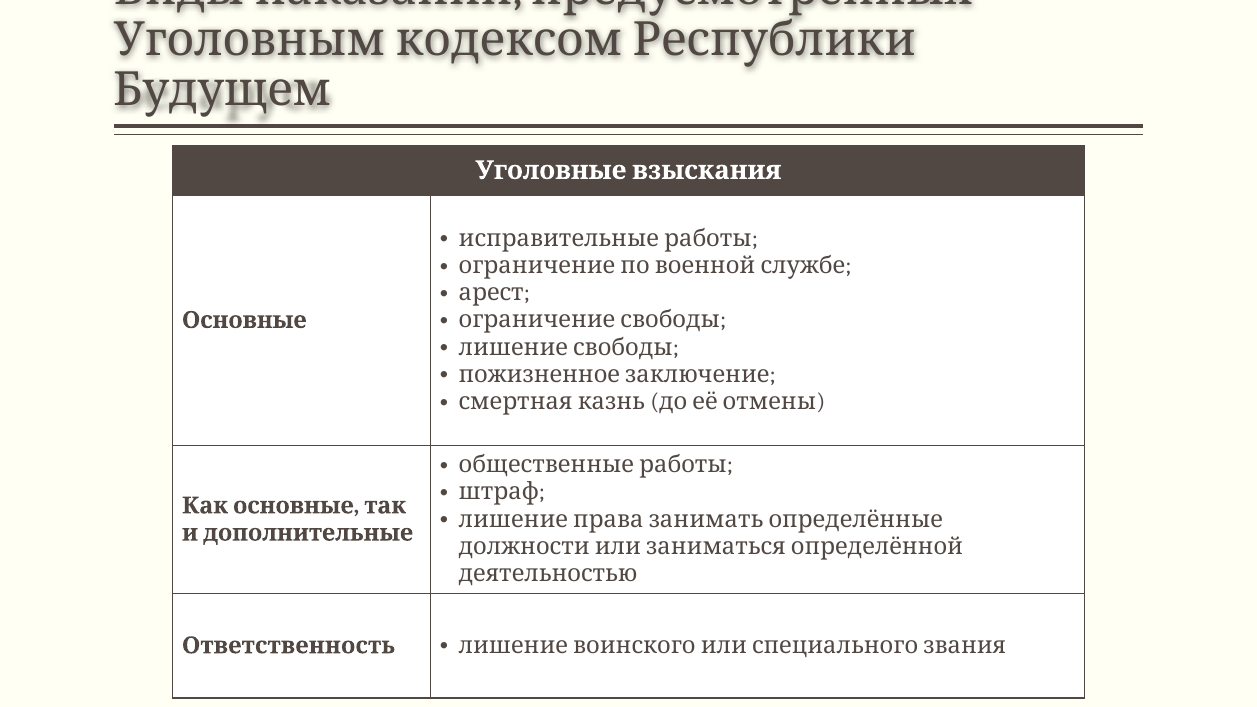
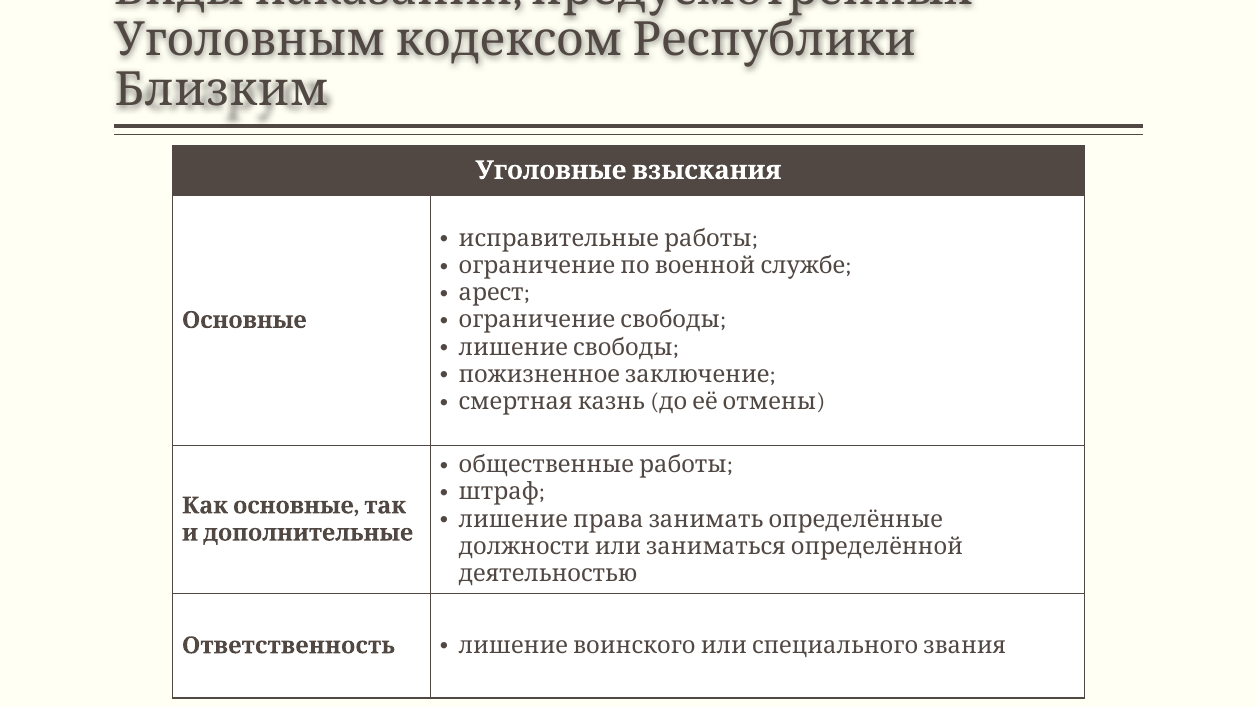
Будущем: Будущем -> Близким
